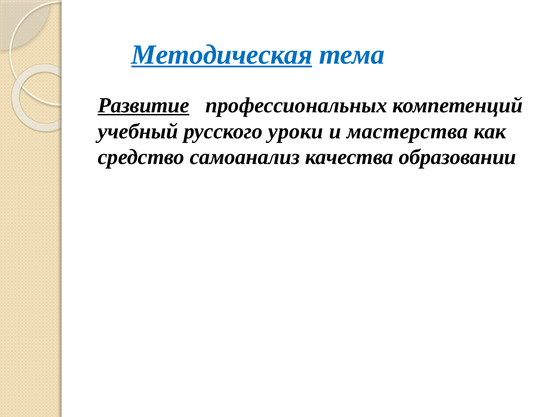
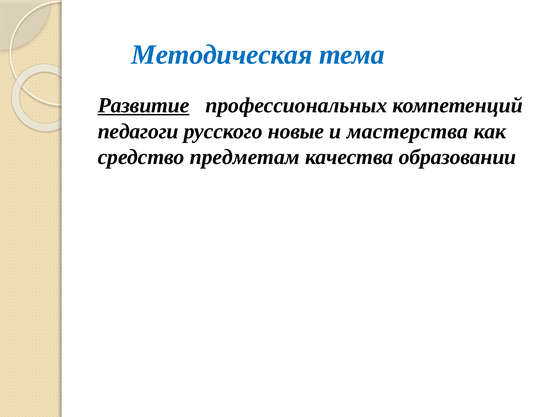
Методическая underline: present -> none
учебный: учебный -> педагоги
уроки: уроки -> новые
самоанализ: самоанализ -> предметам
